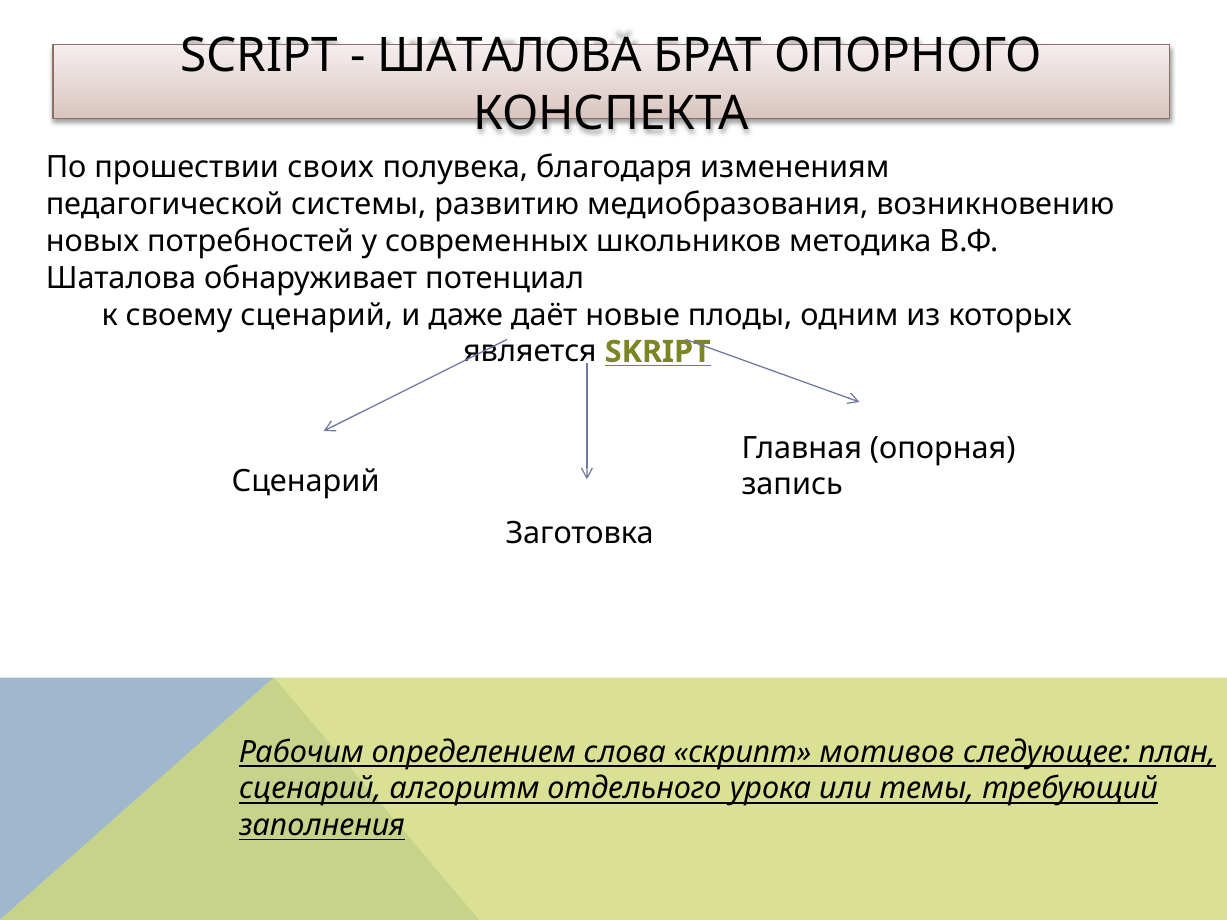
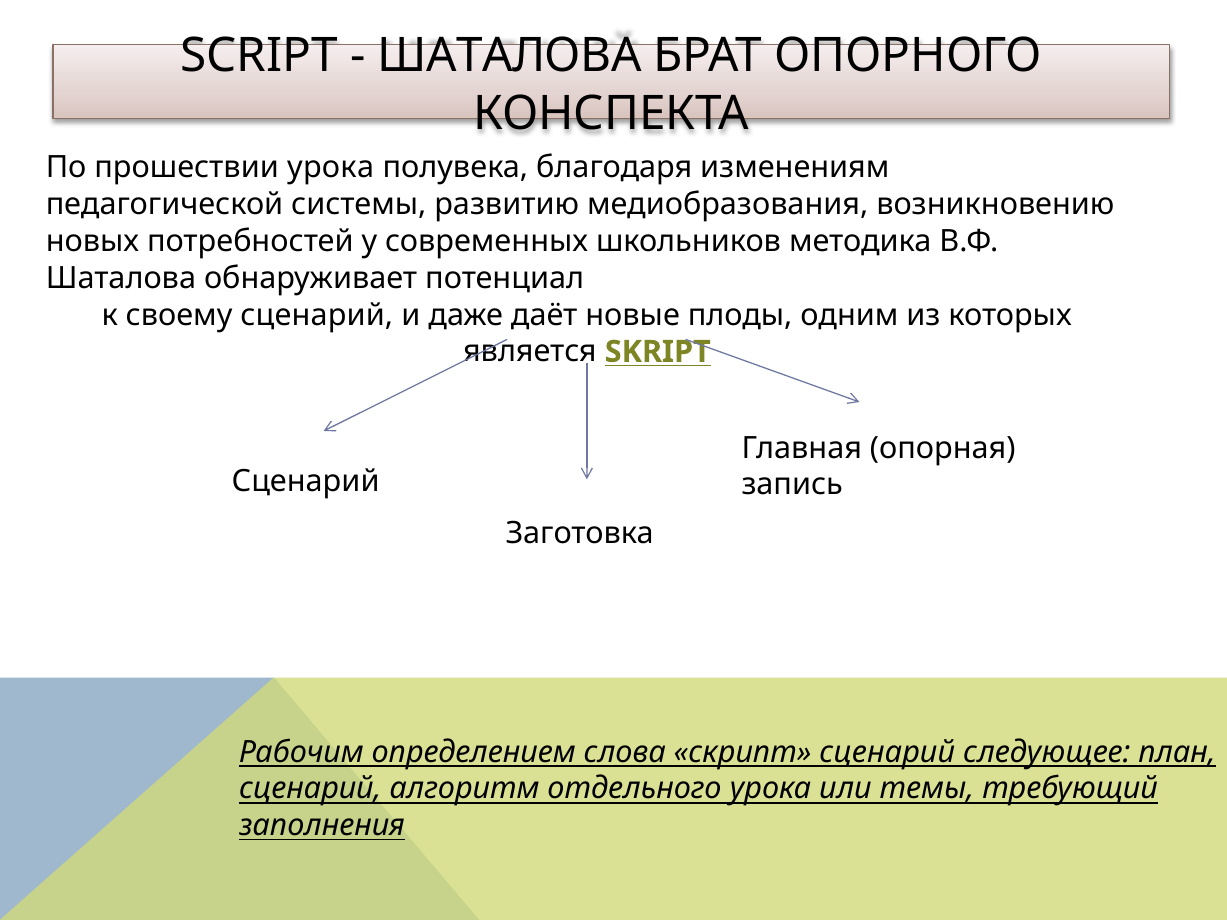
прошествии своих: своих -> урока
скрипт мотивов: мотивов -> сценарий
